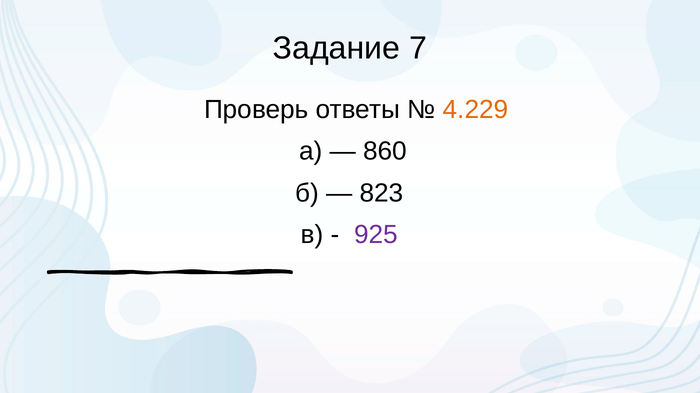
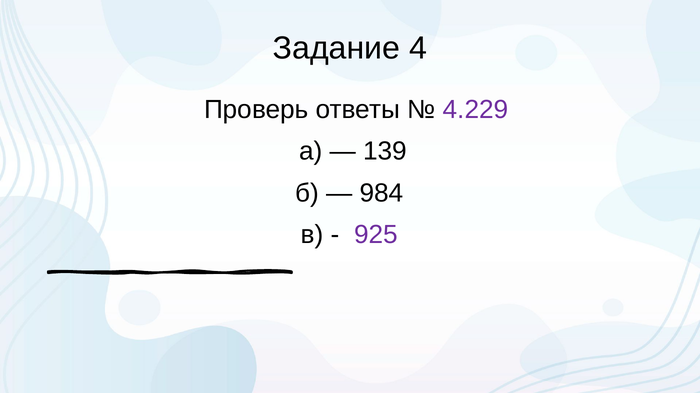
7: 7 -> 4
4.229 colour: orange -> purple
860: 860 -> 139
823: 823 -> 984
